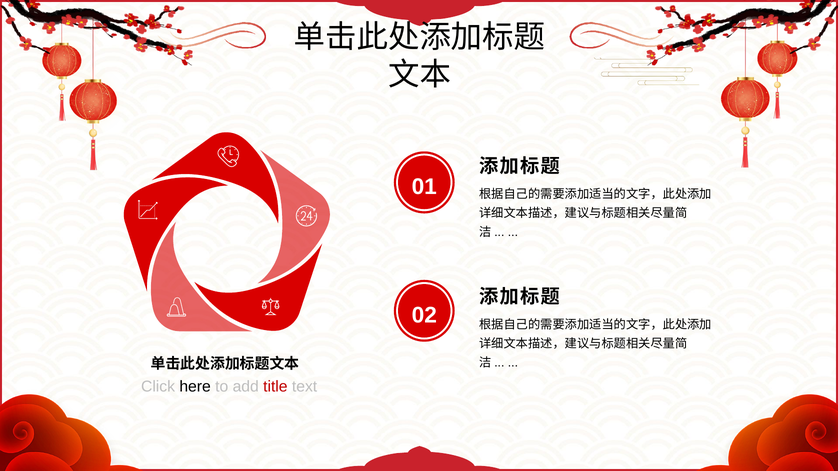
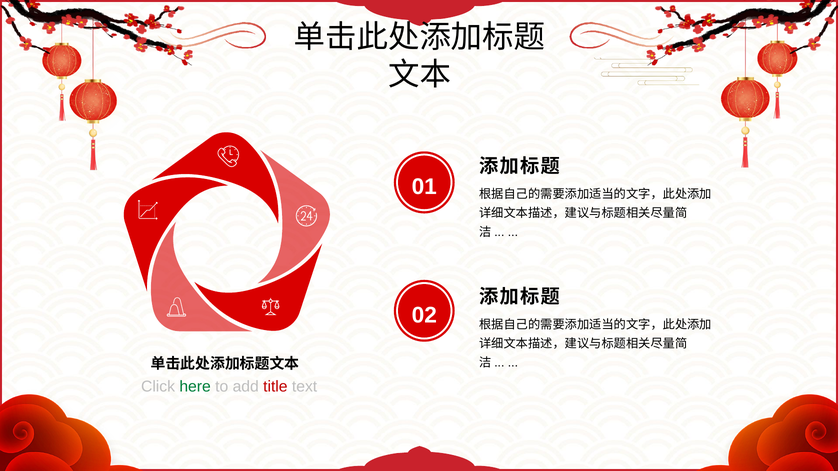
here colour: black -> green
